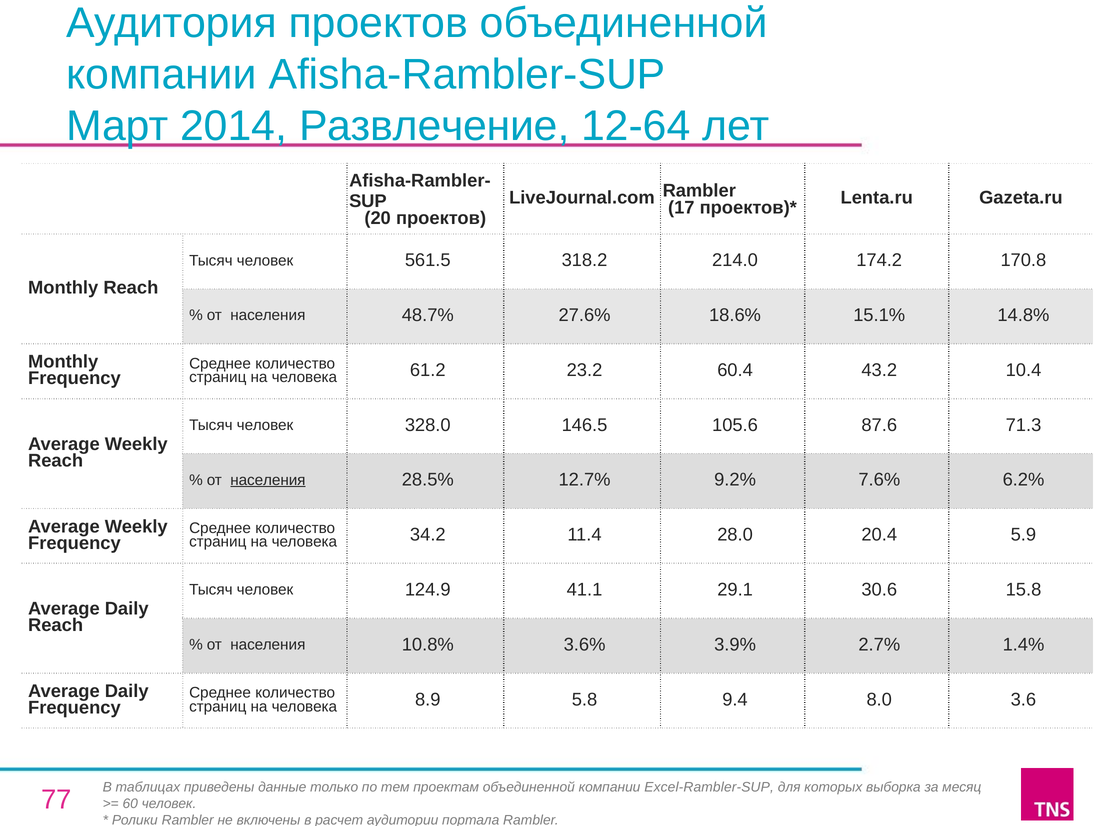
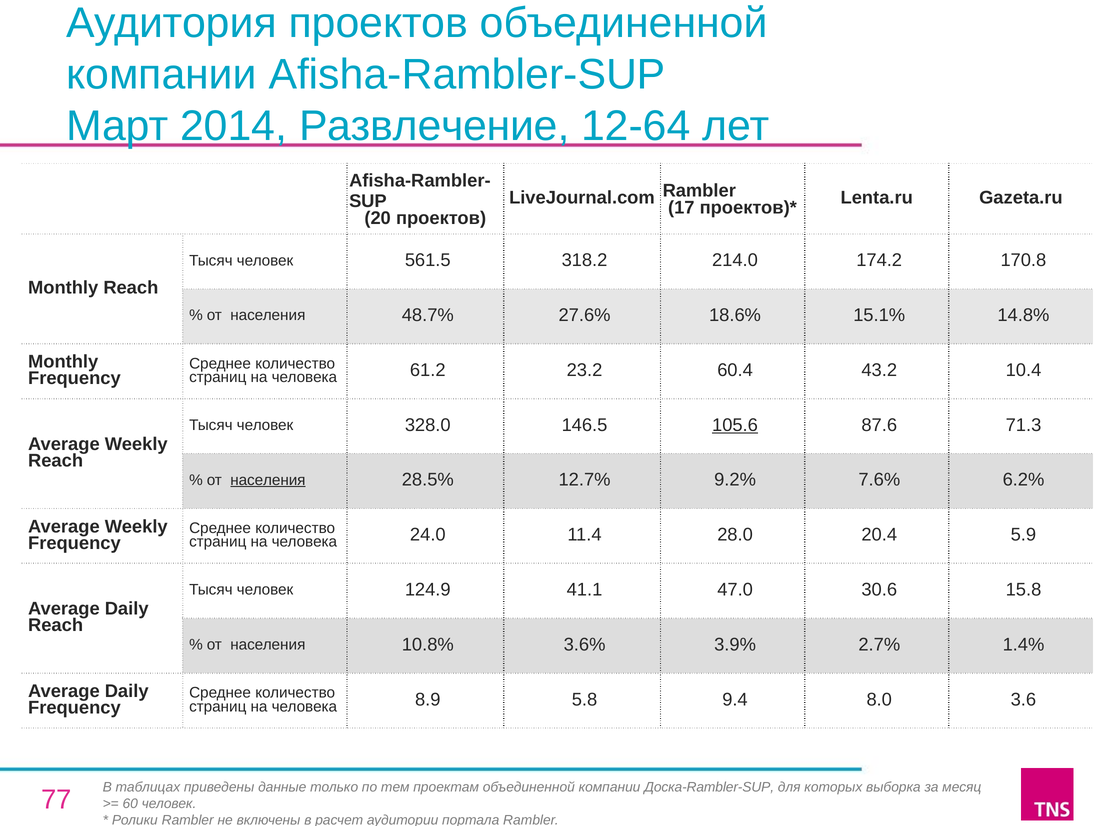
105.6 underline: none -> present
34.2: 34.2 -> 24.0
29.1: 29.1 -> 47.0
Excel-Rambler-SUP: Excel-Rambler-SUP -> Доска-Rambler-SUP
